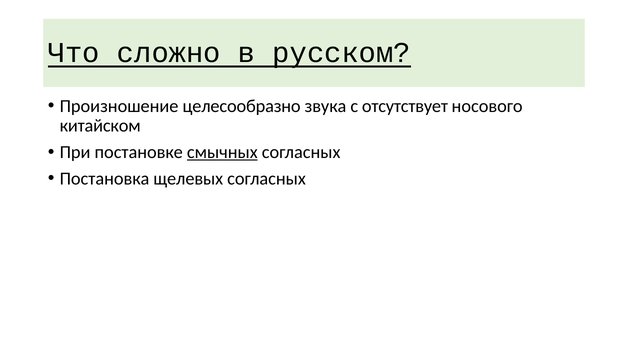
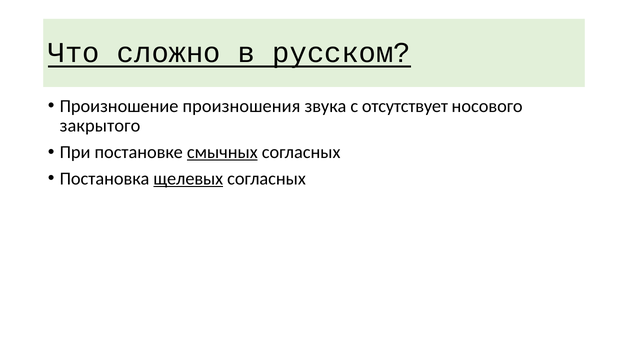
целесообразно: целесообразно -> произношения
китайском: китайском -> закрытого
щелевых underline: none -> present
